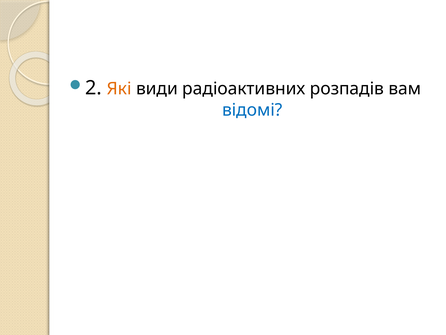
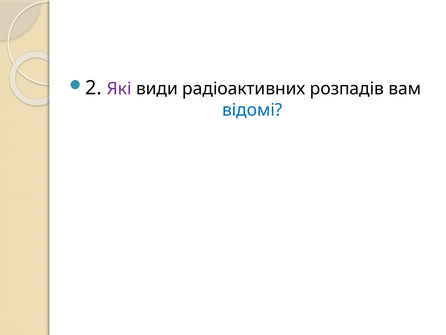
Які colour: orange -> purple
